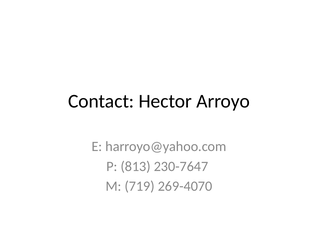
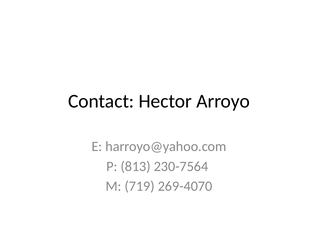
230-7647: 230-7647 -> 230-7564
